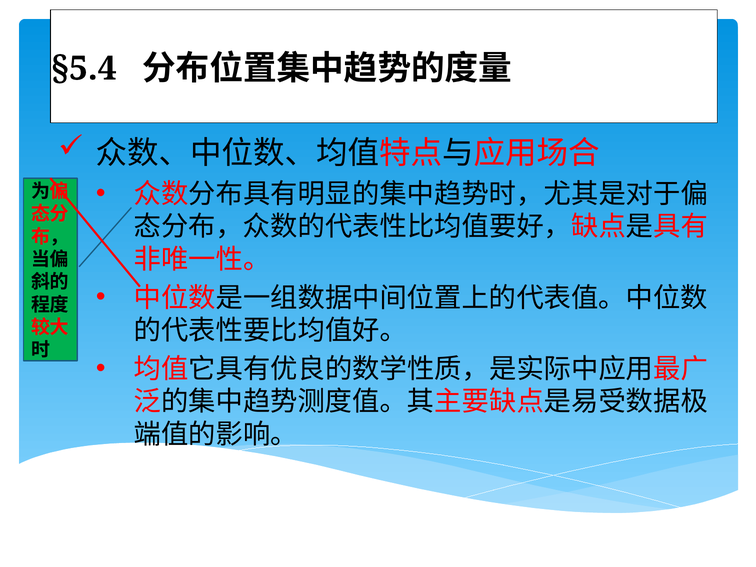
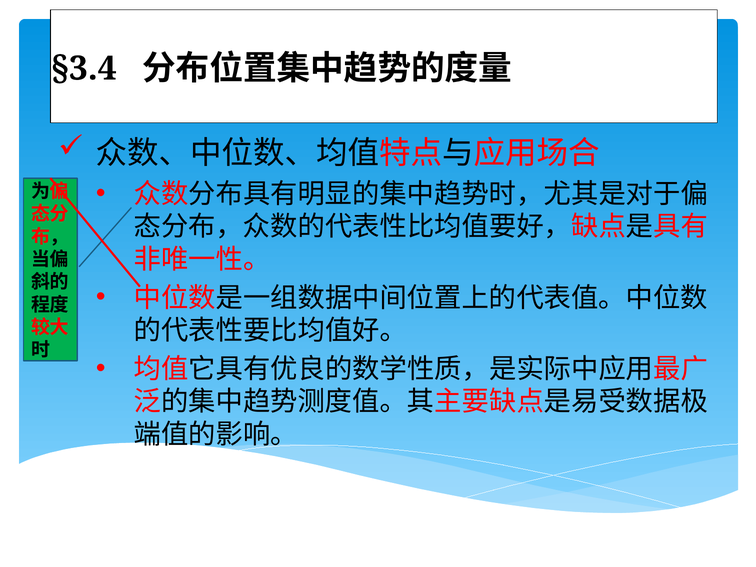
§5.4: §5.4 -> §3.4
